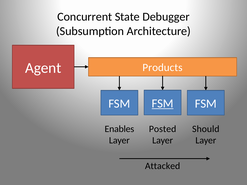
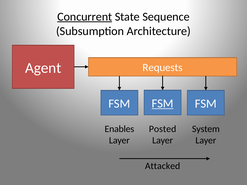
Concurrent underline: none -> present
Debugger: Debugger -> Sequence
Products: Products -> Requests
Should: Should -> System
